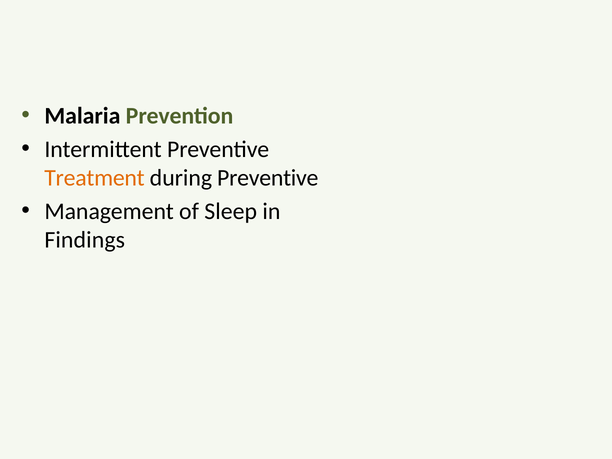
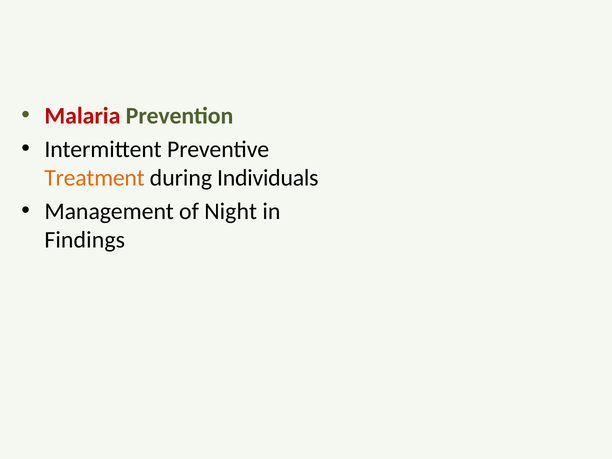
Malaria colour: black -> red
during Preventive: Preventive -> Individuals
Sleep: Sleep -> Night
